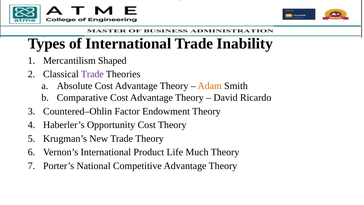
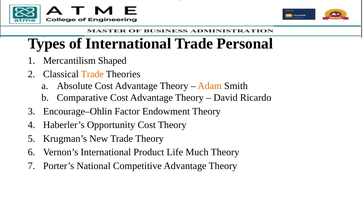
Inability: Inability -> Personal
Trade at (92, 74) colour: purple -> orange
Countered–Ohlin: Countered–Ohlin -> Encourage–Ohlin
